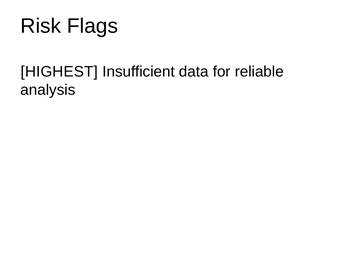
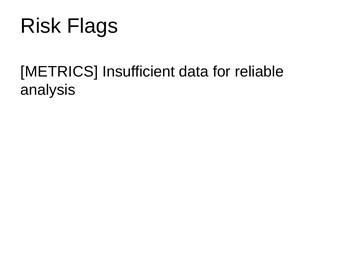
HIGHEST: HIGHEST -> METRICS
